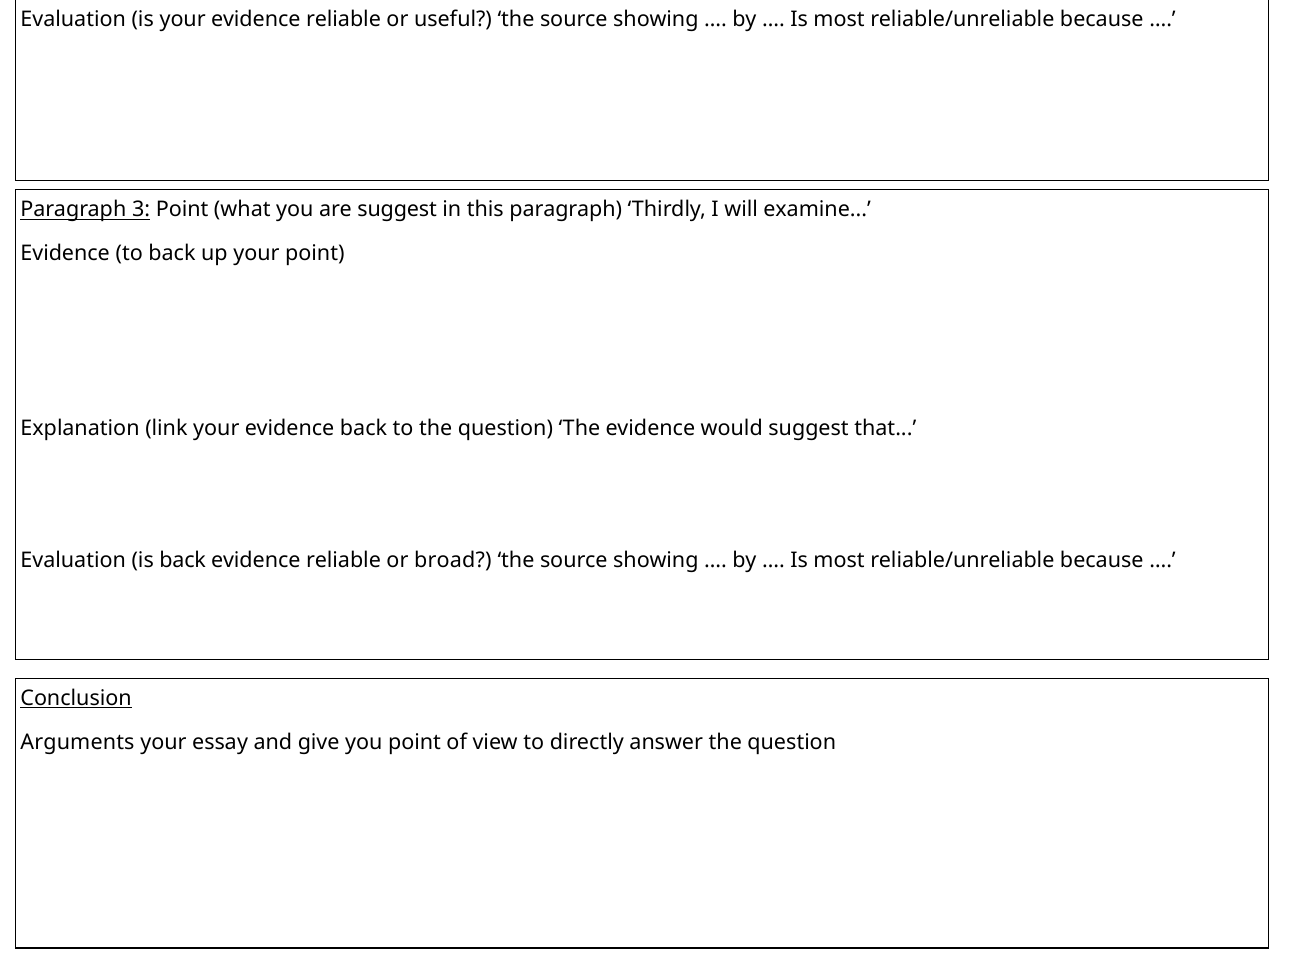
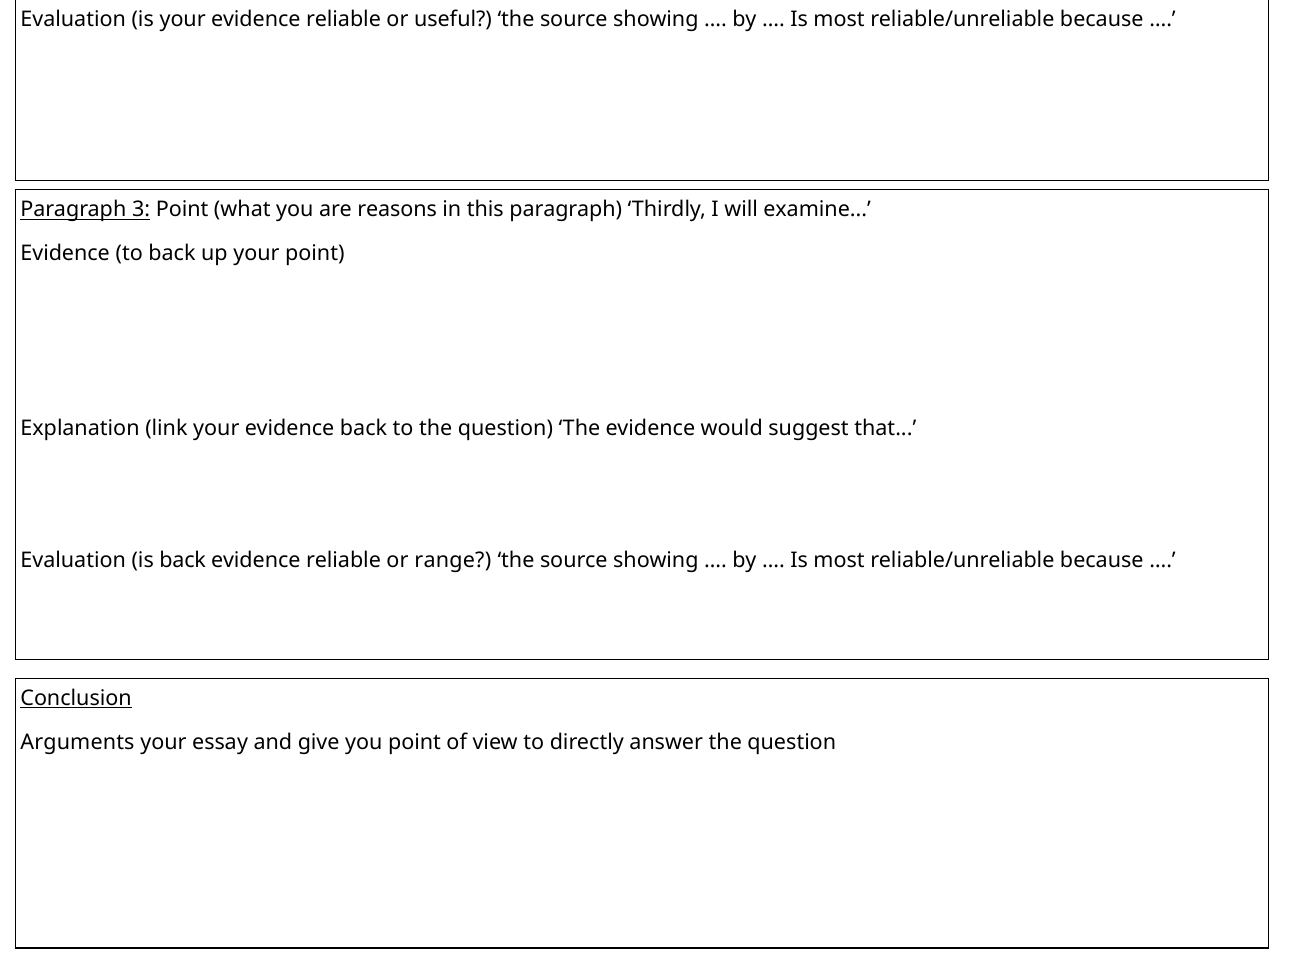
are suggest: suggest -> reasons
broad: broad -> range
